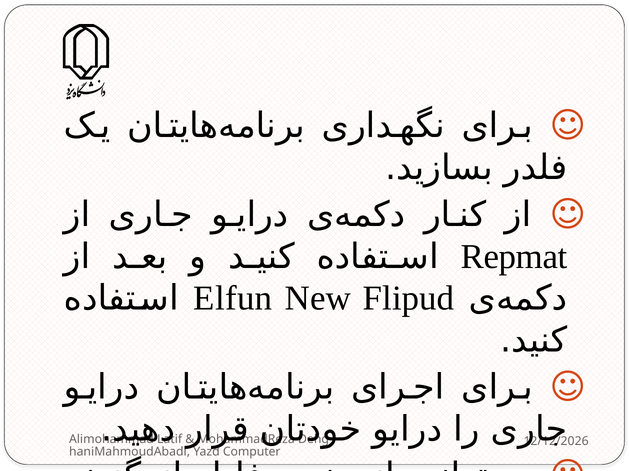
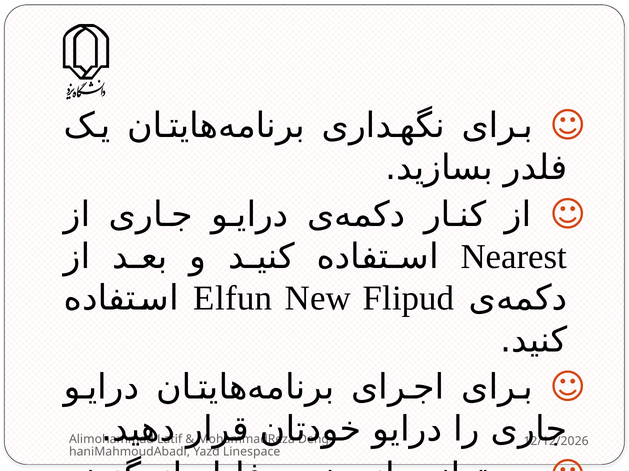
Repmat: Repmat -> Nearest
Computer: Computer -> Linespace
